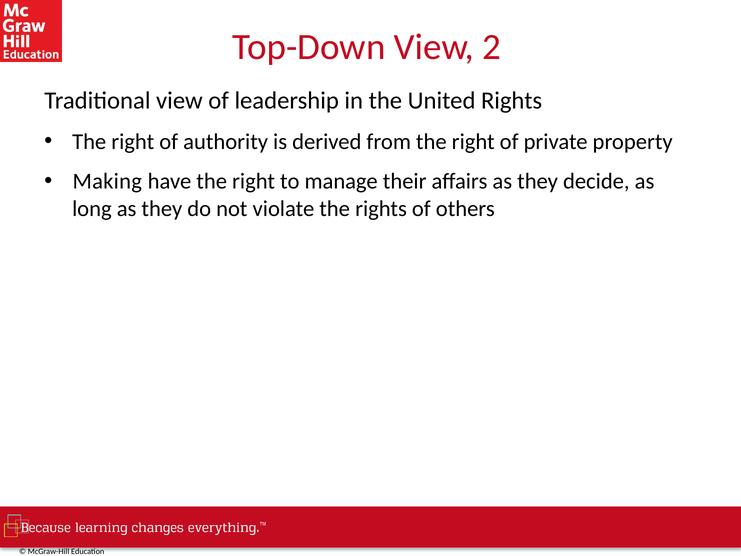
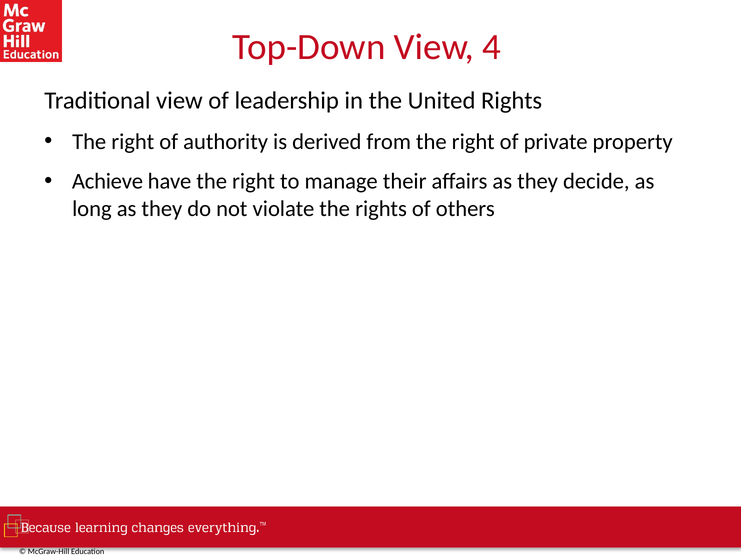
2: 2 -> 4
Making: Making -> Achieve
